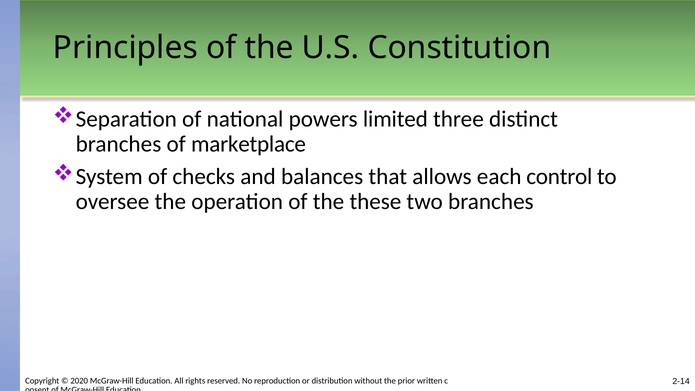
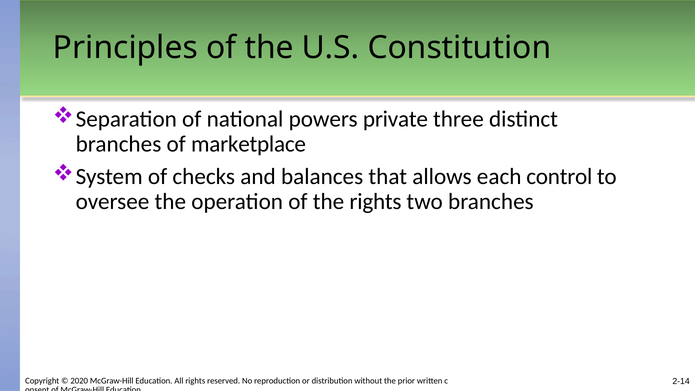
limited: limited -> private
the these: these -> rights
